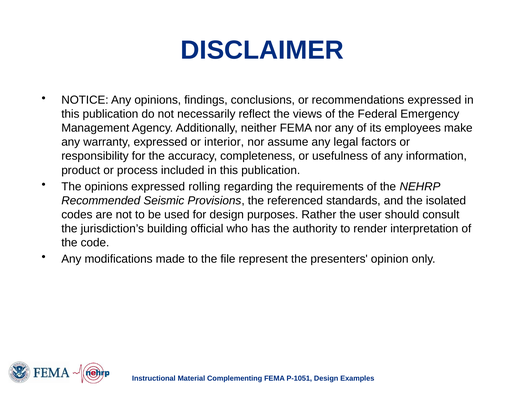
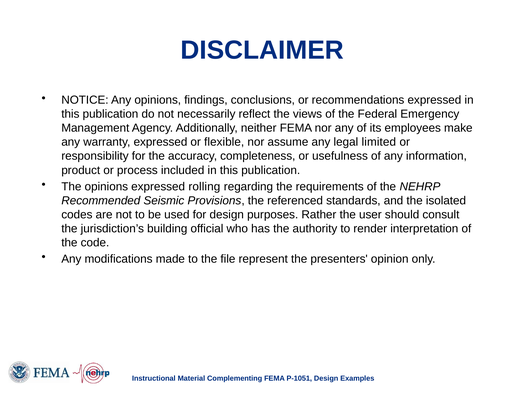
interior: interior -> flexible
factors: factors -> limited
